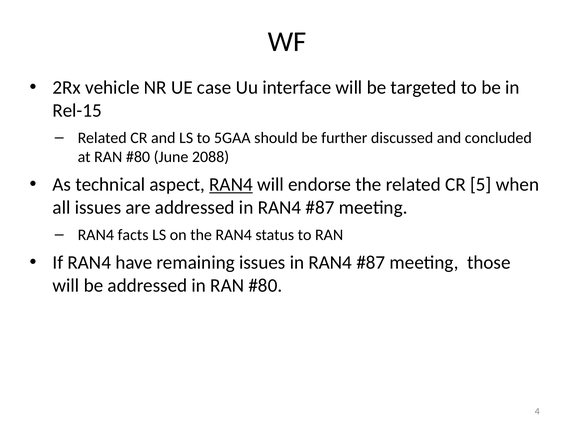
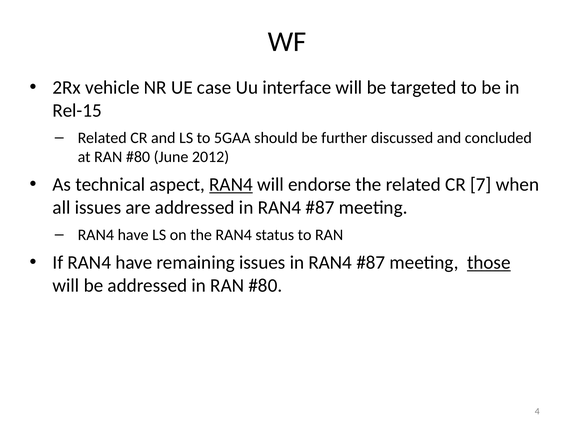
2088: 2088 -> 2012
5: 5 -> 7
facts at (133, 235): facts -> have
those underline: none -> present
